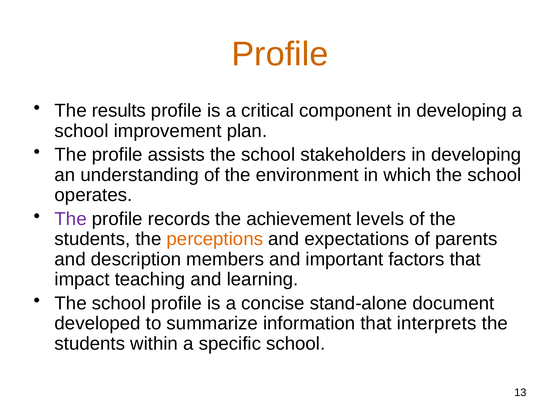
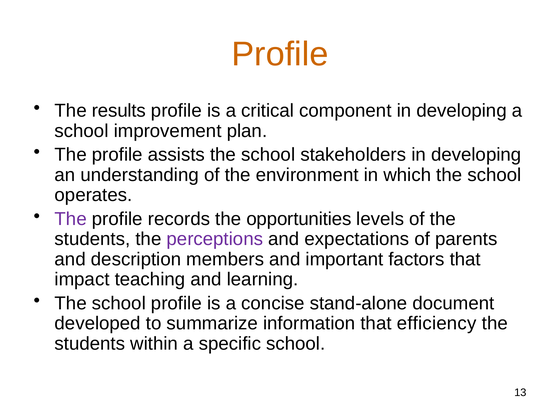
achievement: achievement -> opportunities
perceptions colour: orange -> purple
interprets: interprets -> efficiency
